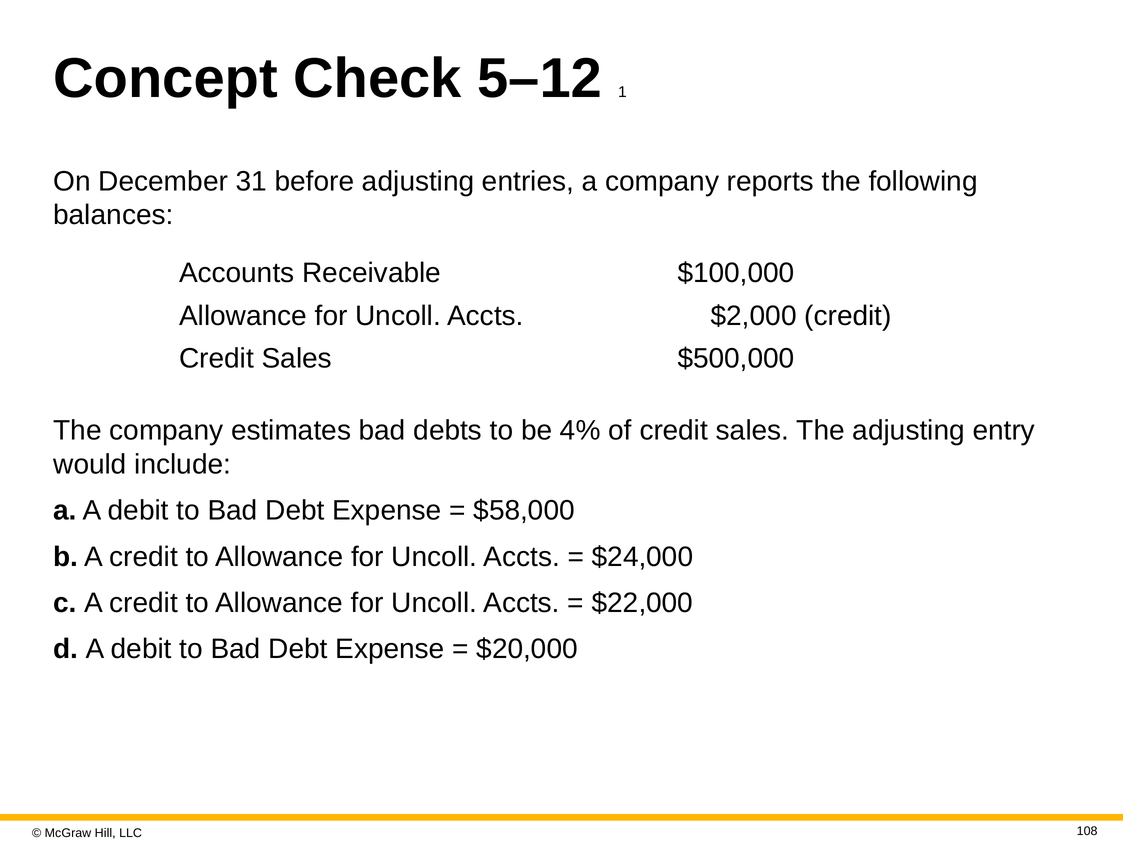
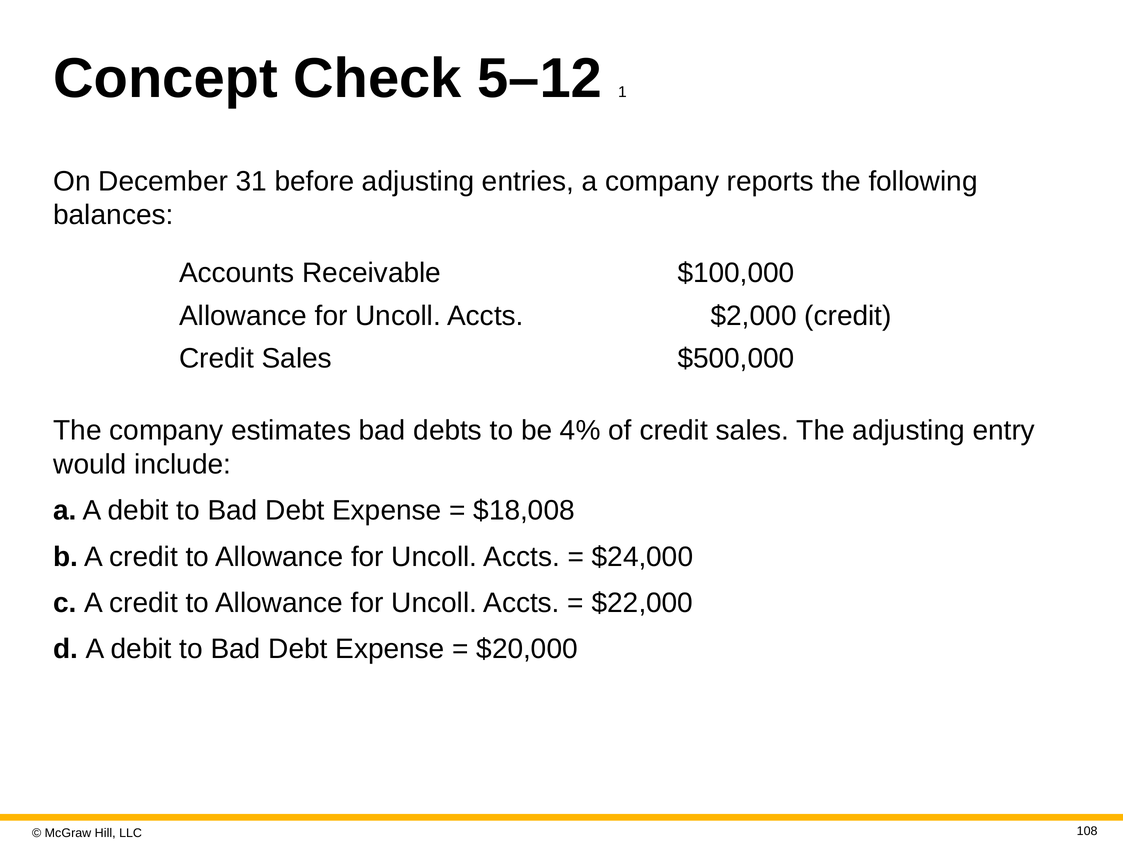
$58,000: $58,000 -> $18,008
